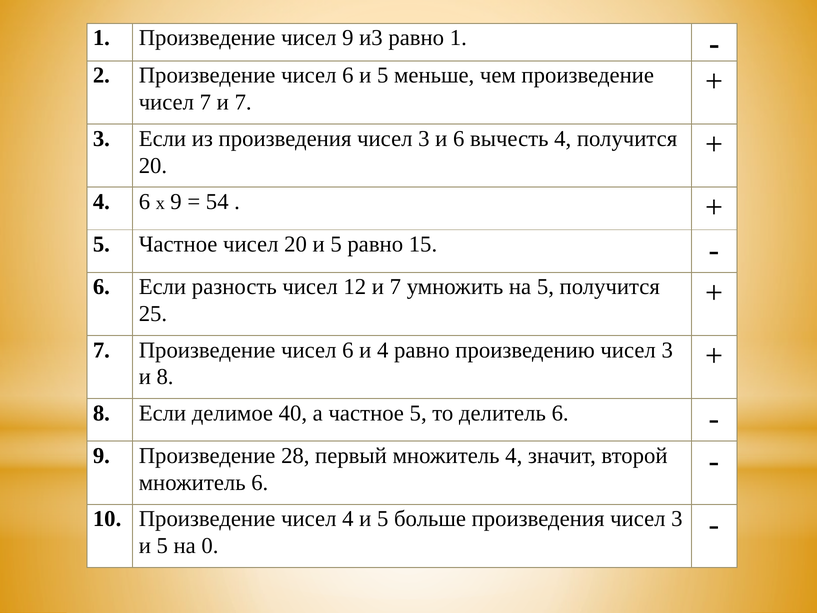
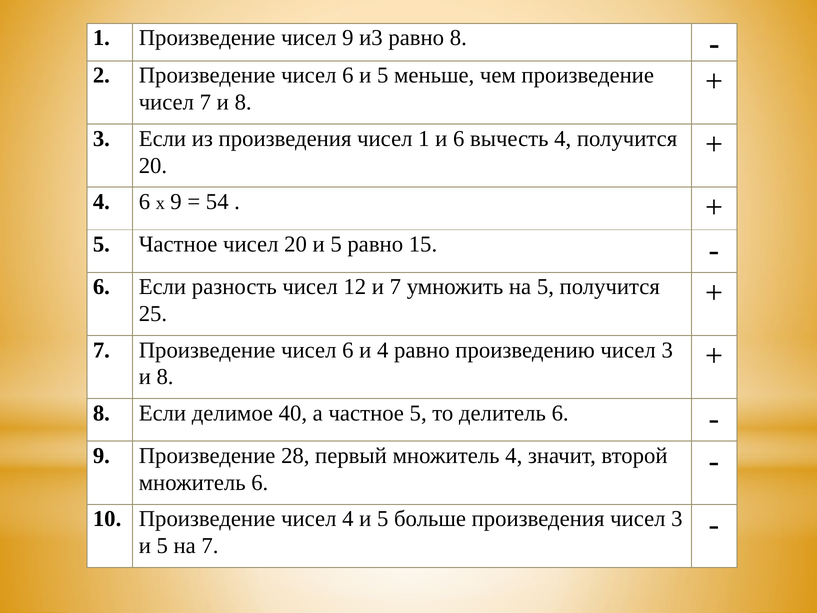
равно 1: 1 -> 8
7 и 7: 7 -> 8
из произведения чисел 3: 3 -> 1
на 0: 0 -> 7
